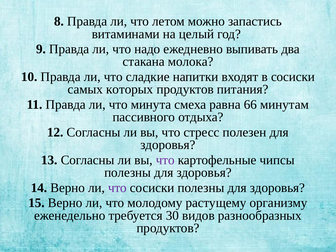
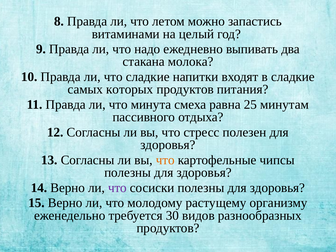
в сосиски: сосиски -> сладкие
66: 66 -> 25
что at (165, 160) colour: purple -> orange
